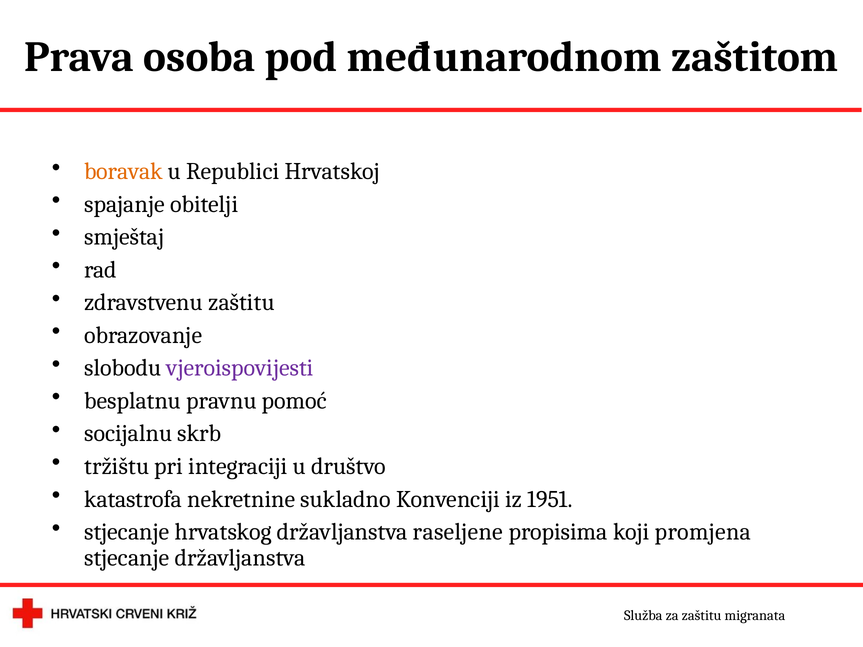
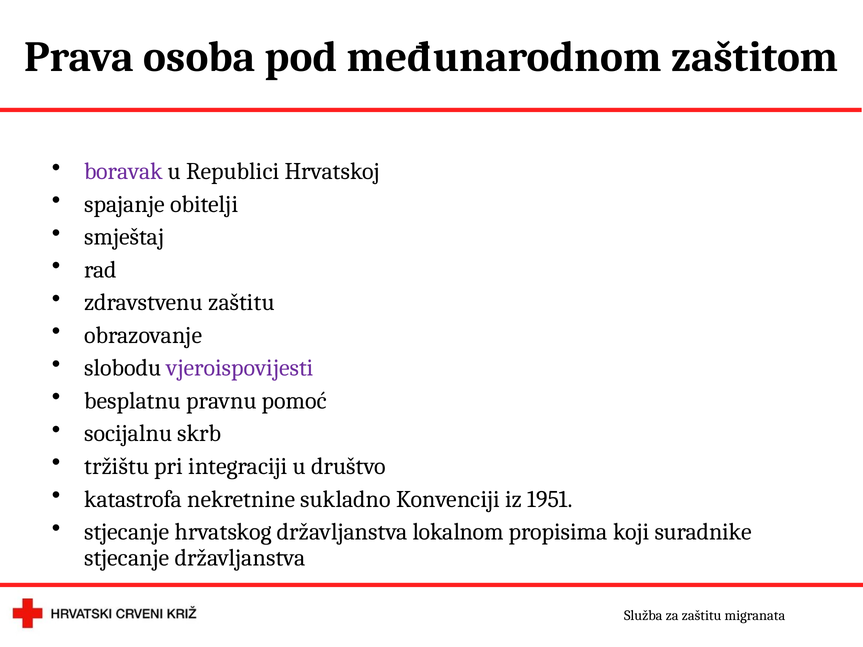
boravak colour: orange -> purple
raseljene: raseljene -> lokalnom
promjena: promjena -> suradnike
